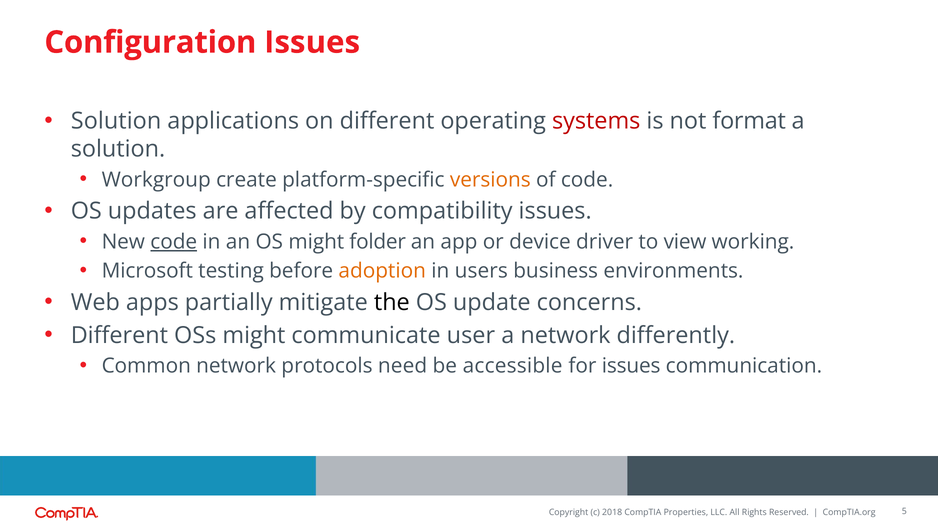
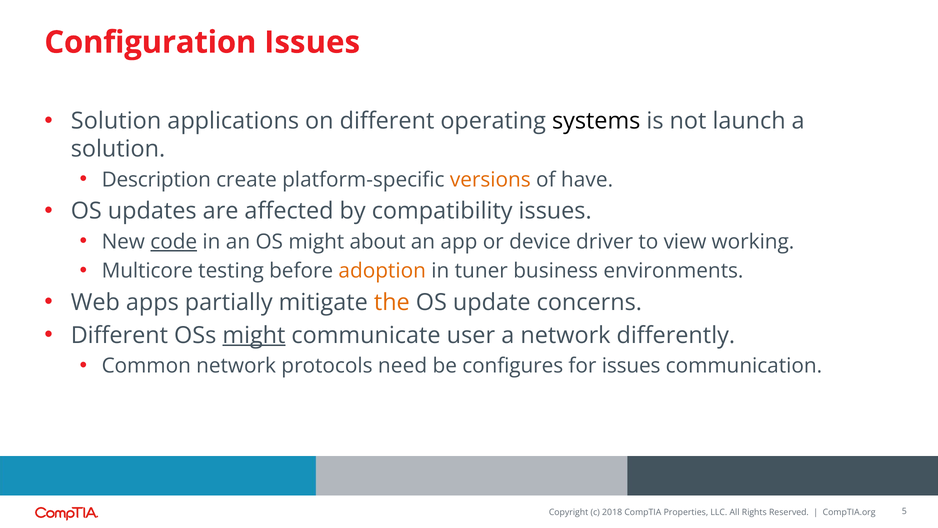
systems colour: red -> black
format: format -> launch
Workgroup: Workgroup -> Description
of code: code -> have
folder: folder -> about
Microsoft: Microsoft -> Multicore
users: users -> tuner
the colour: black -> orange
might at (254, 335) underline: none -> present
accessible: accessible -> configures
